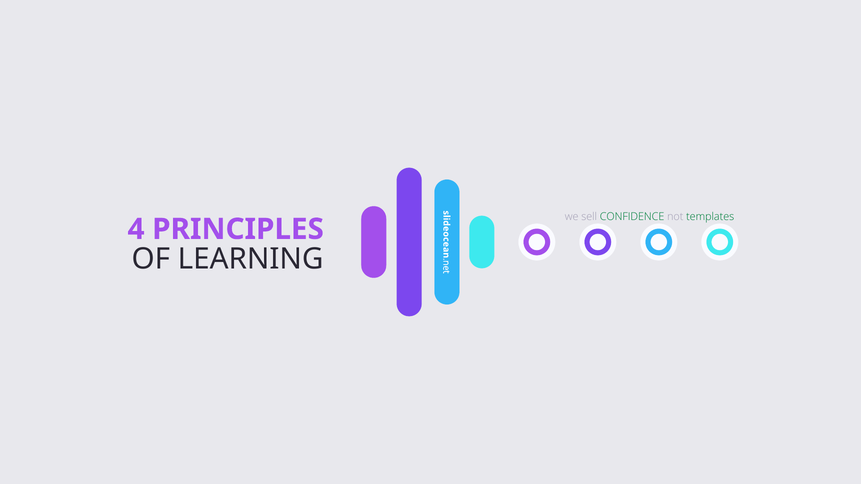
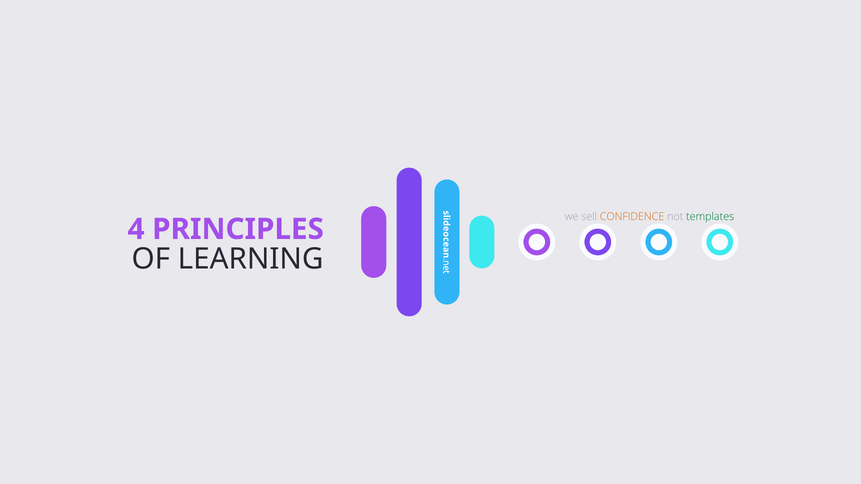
CONFIDENCE colour: green -> orange
